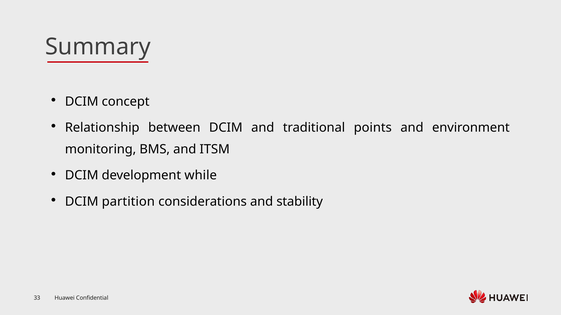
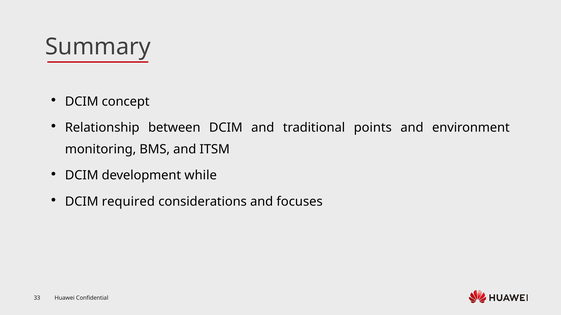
partition: partition -> required
stability: stability -> focuses
